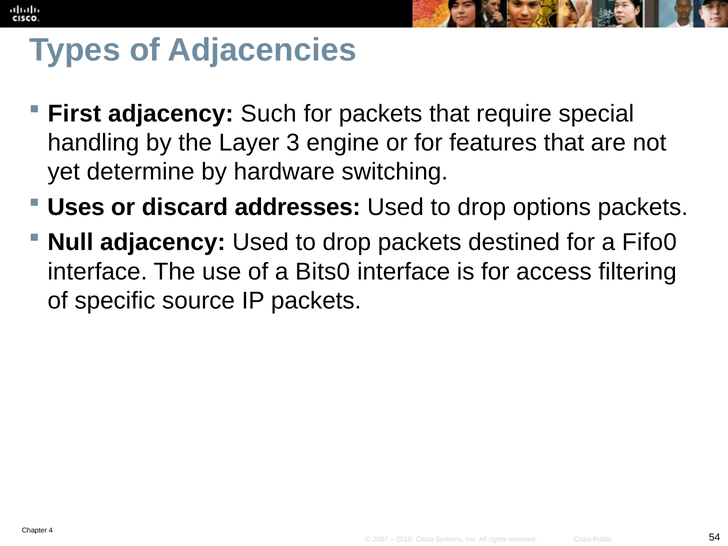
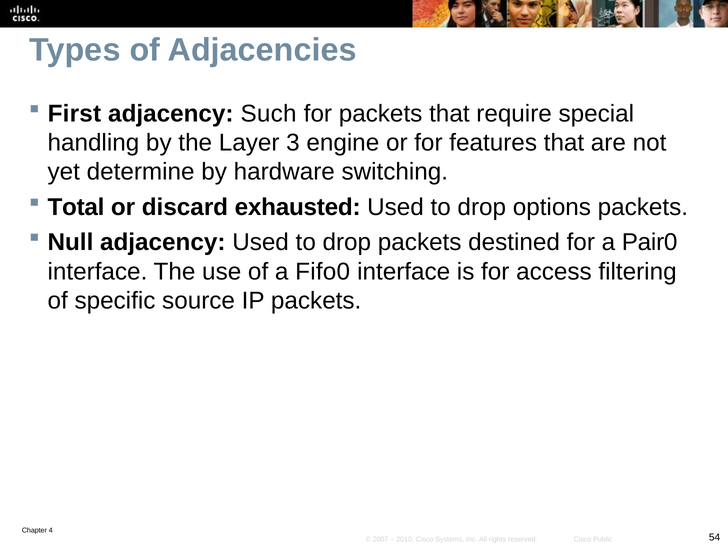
Uses: Uses -> Total
addresses: addresses -> exhausted
Fifo0: Fifo0 -> Pair0
Bits0: Bits0 -> Fifo0
